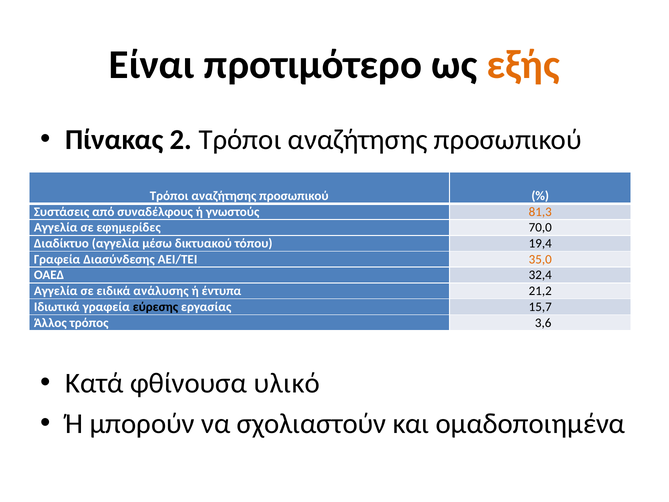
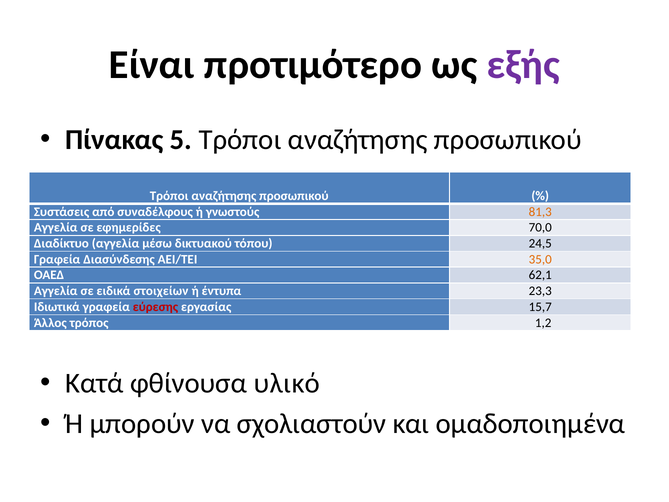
εξής colour: orange -> purple
2: 2 -> 5
19,4: 19,4 -> 24,5
32,4: 32,4 -> 62,1
ανάλυσης: ανάλυσης -> στοιχείων
21,2: 21,2 -> 23,3
εύρεσης colour: black -> red
3,6: 3,6 -> 1,2
